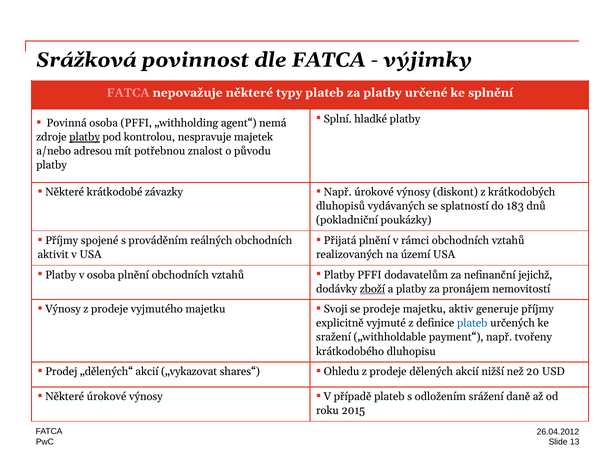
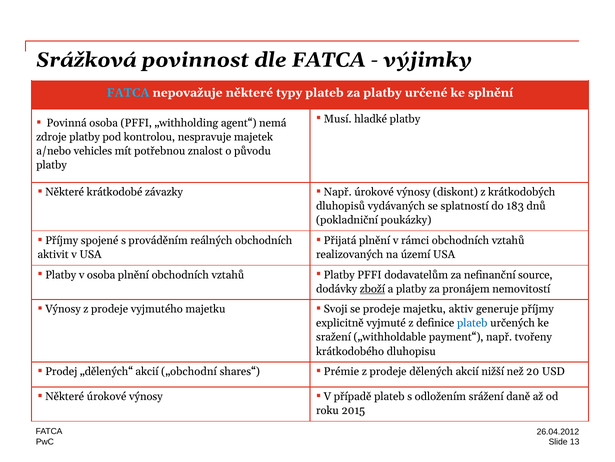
FATCA at (128, 93) colour: pink -> light blue
Splní: Splní -> Musí
platby at (85, 137) underline: present -> none
adresou: adresou -> vehicles
jejichž: jejichž -> source
„vykazovat: „vykazovat -> „obchodní
Ohledu: Ohledu -> Prémie
